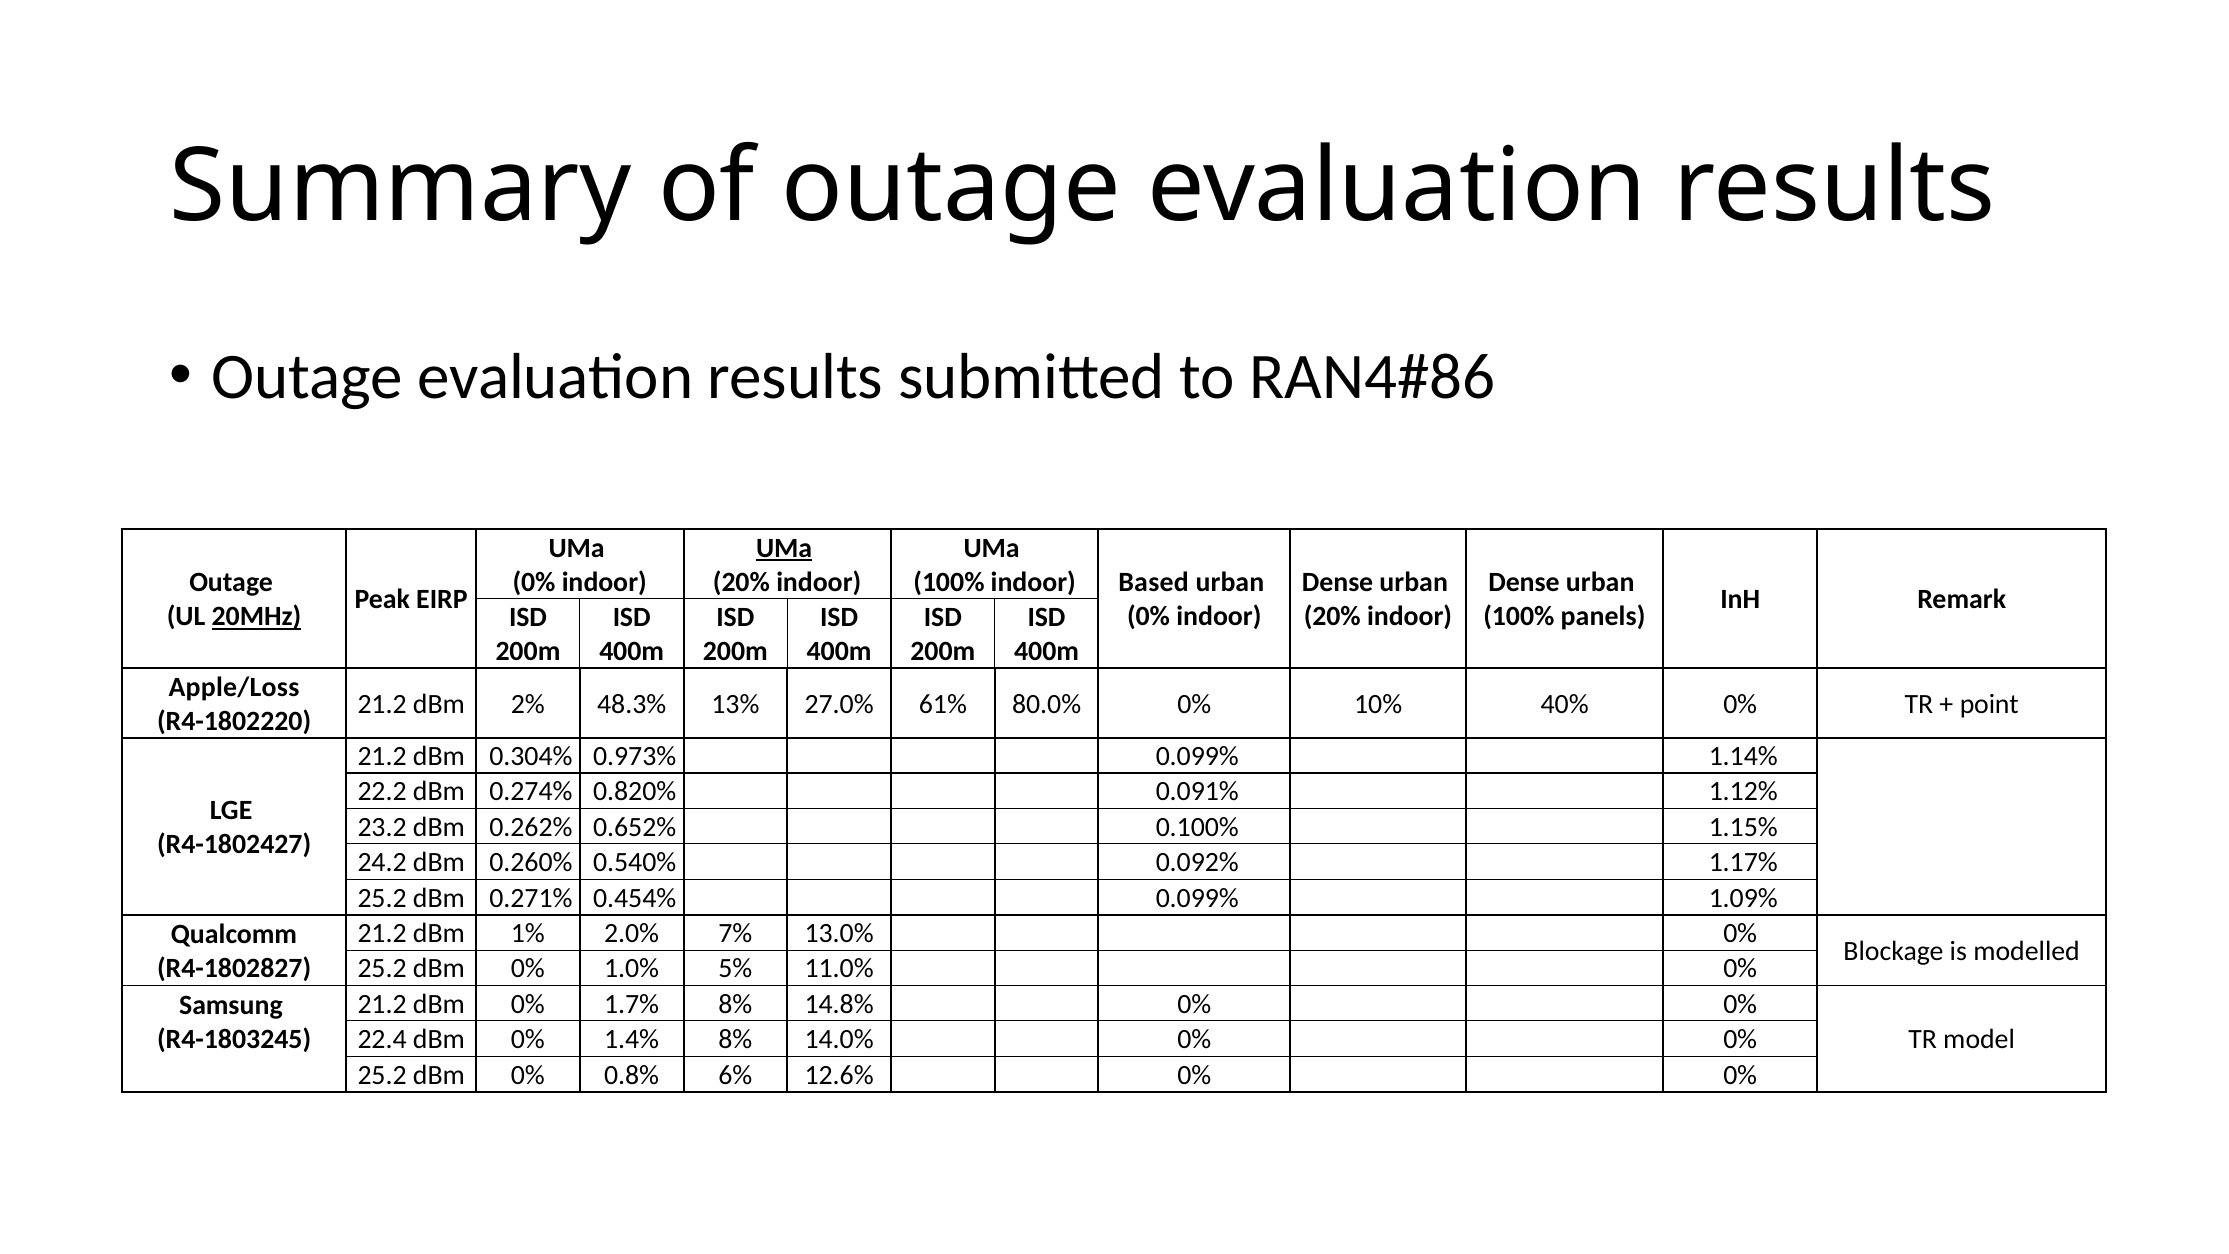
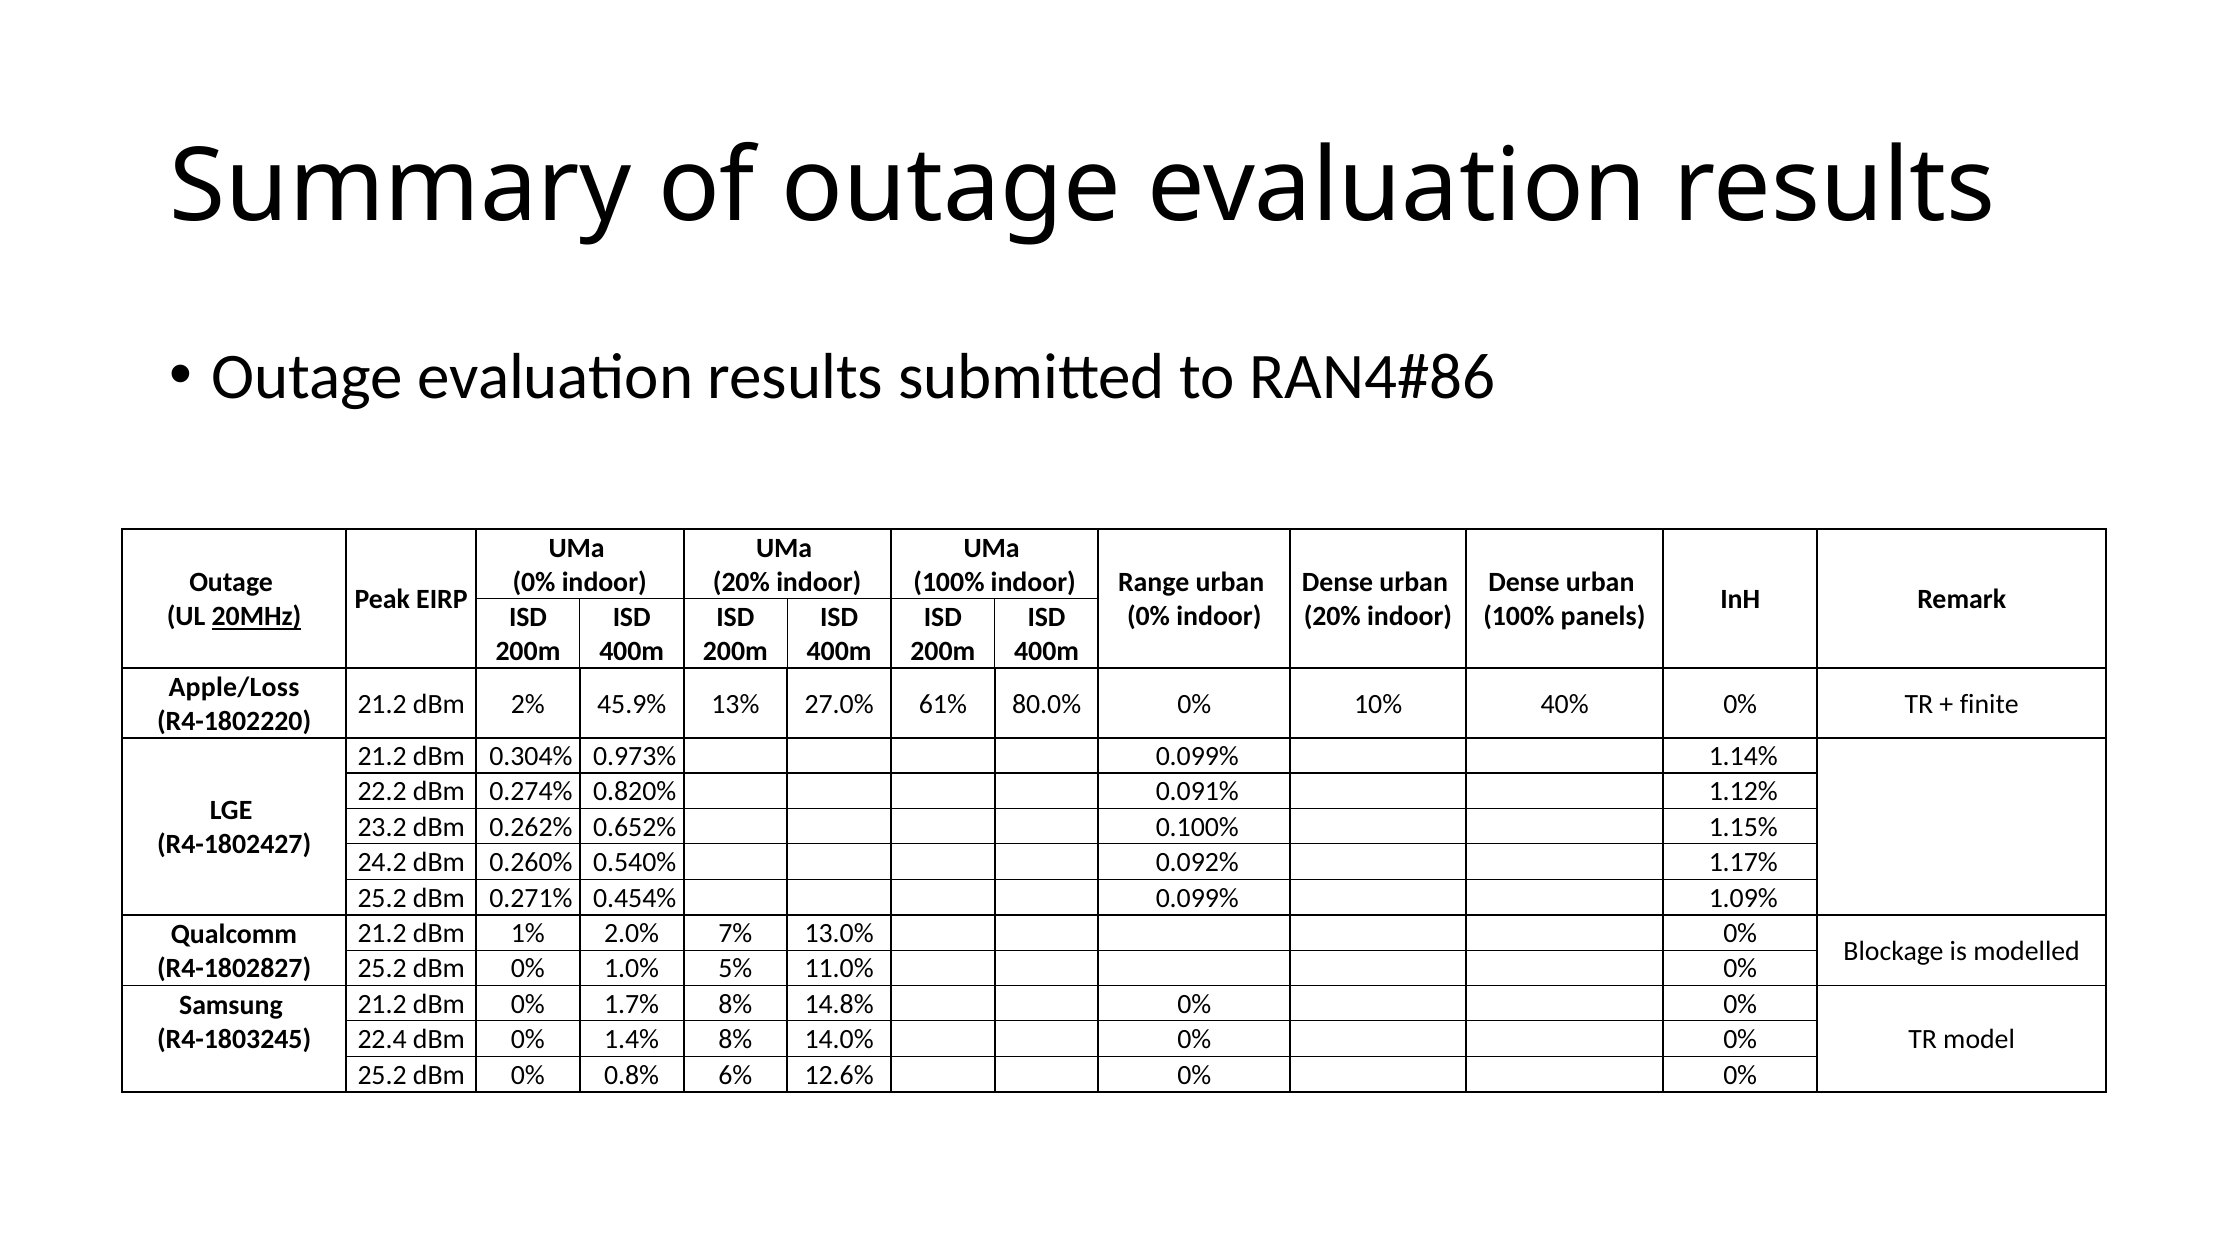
UMa at (784, 548) underline: present -> none
Based: Based -> Range
48.3%: 48.3% -> 45.9%
point: point -> finite
